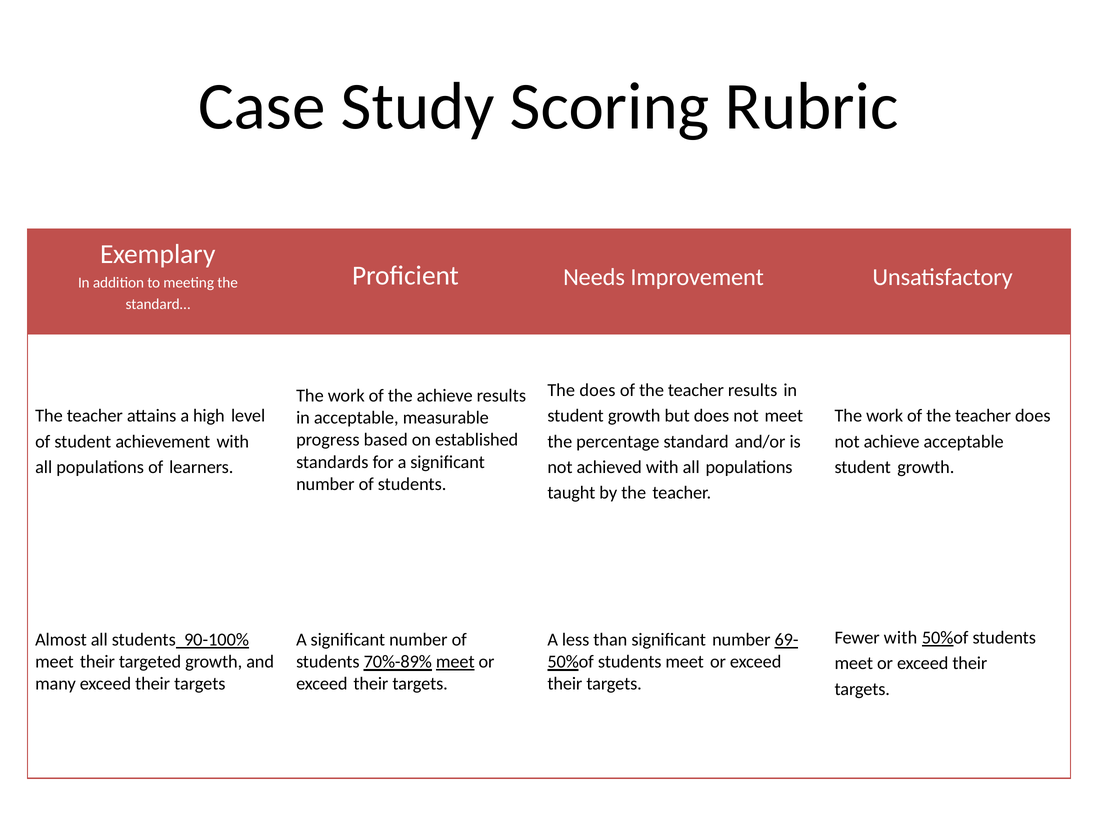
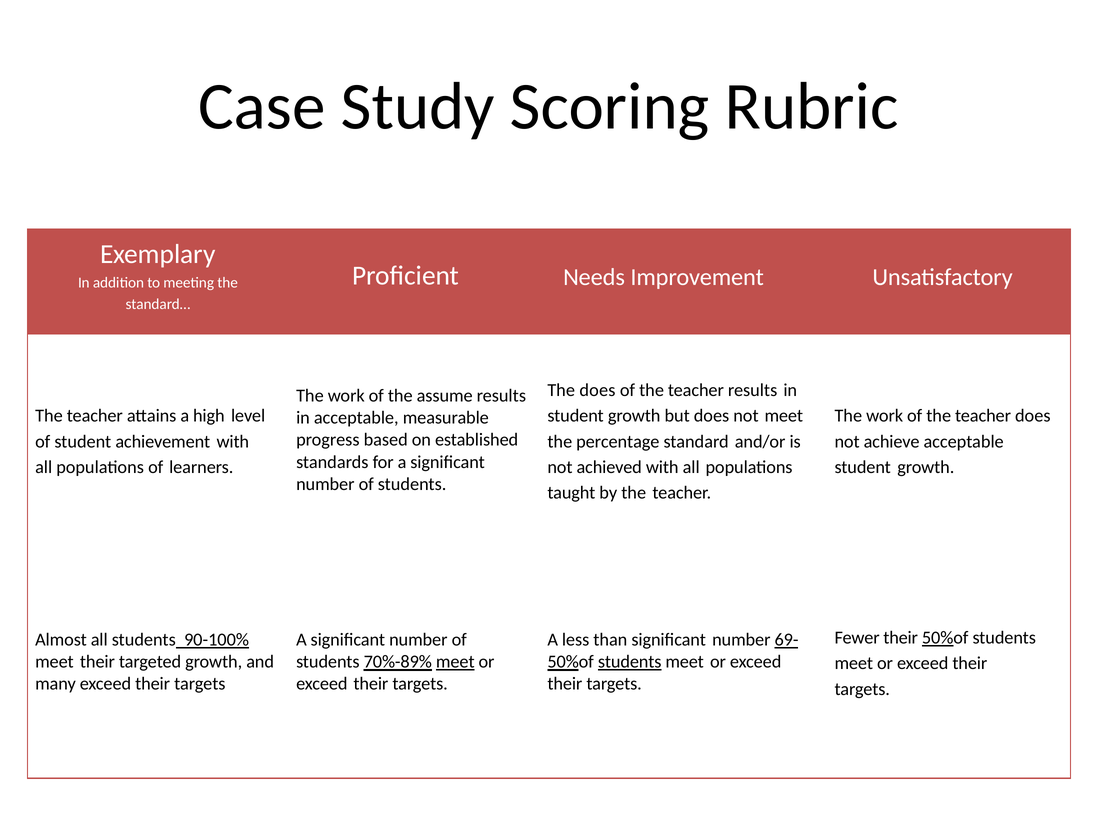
the achieve: achieve -> assume
Fewer with: with -> their
students at (630, 661) underline: none -> present
